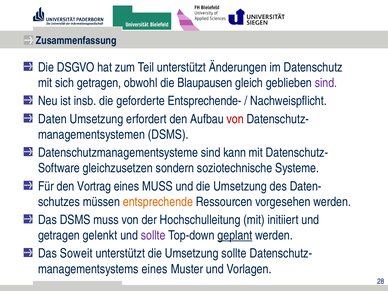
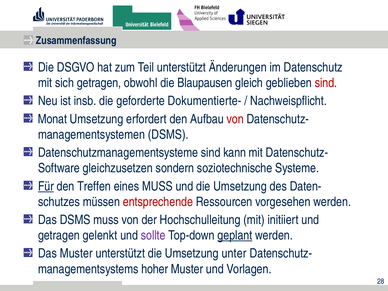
sind at (326, 83) colour: purple -> red
Entsprechende-: Entsprechende- -> Dokumentierte-
Daten: Daten -> Monat
Für underline: none -> present
Vortrag: Vortrag -> Treffen
entsprechende colour: orange -> red
Das Soweit: Soweit -> Muster
Umsetzung sollte: sollte -> unter
eines at (155, 269): eines -> hoher
